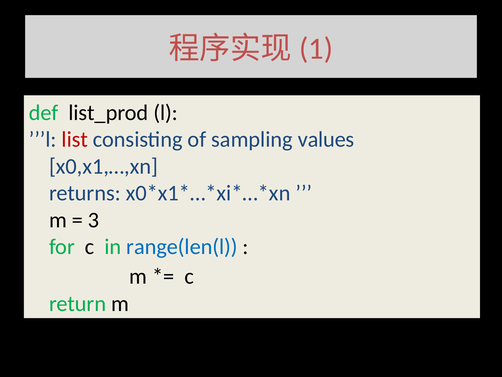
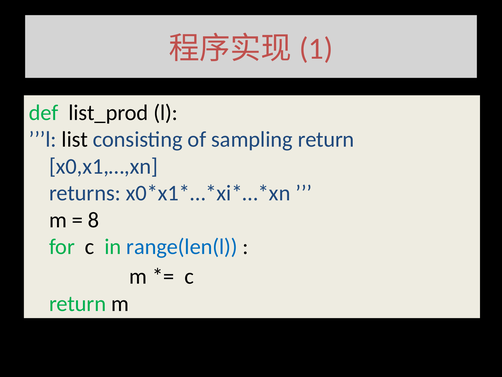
list colour: red -> black
sampling values: values -> return
3: 3 -> 8
